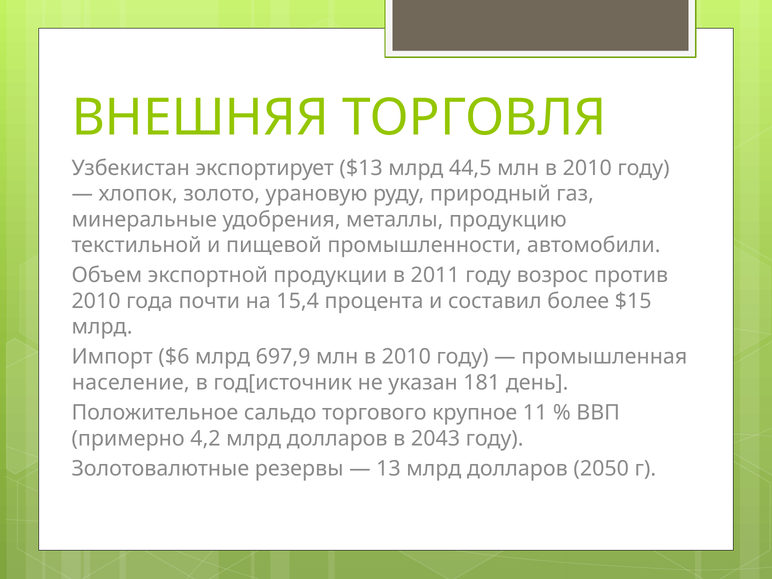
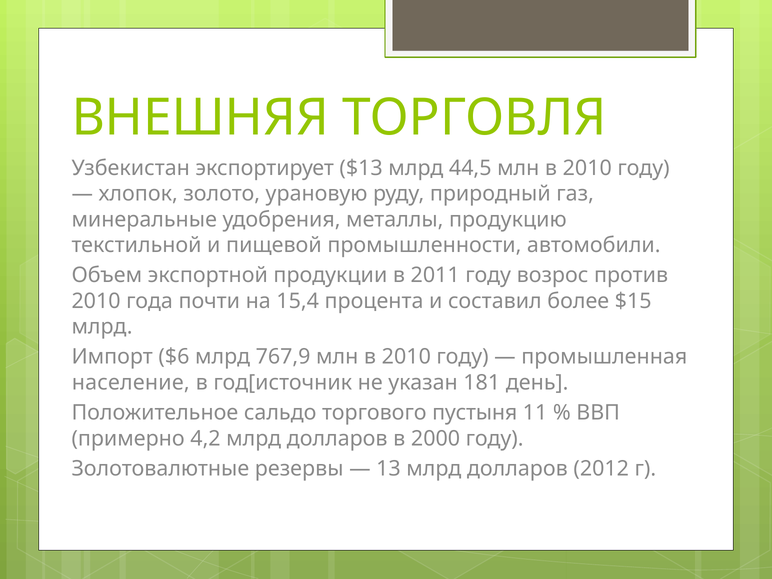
697,9: 697,9 -> 767,9
крупное: крупное -> пустыня
2043: 2043 -> 2000
2050: 2050 -> 2012
